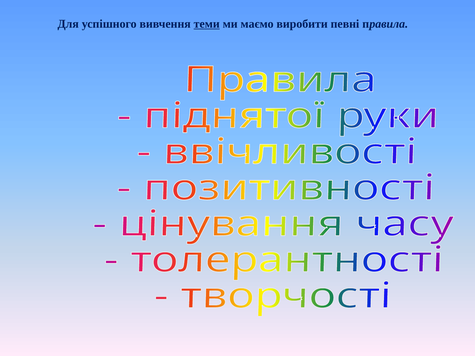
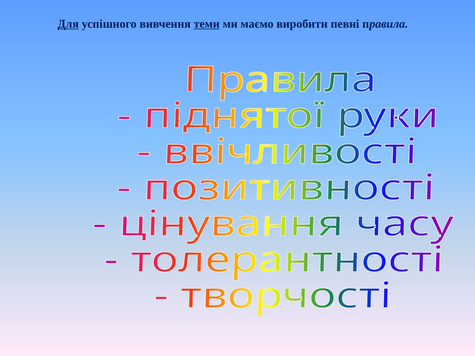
Для underline: none -> present
